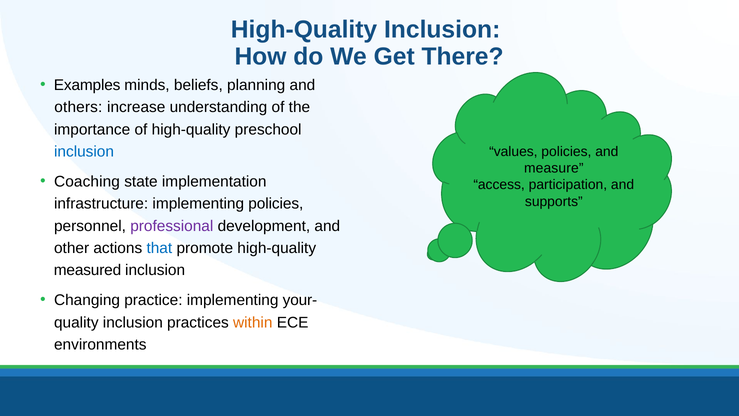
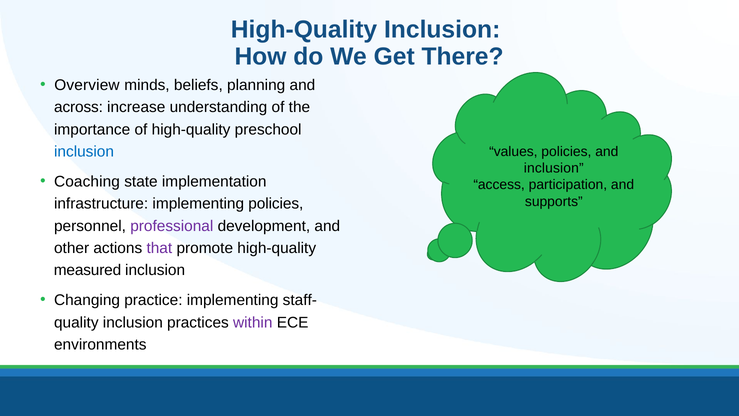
Examples: Examples -> Overview
others: others -> across
measure at (554, 168): measure -> inclusion
that colour: blue -> purple
your-: your- -> staff-
within colour: orange -> purple
